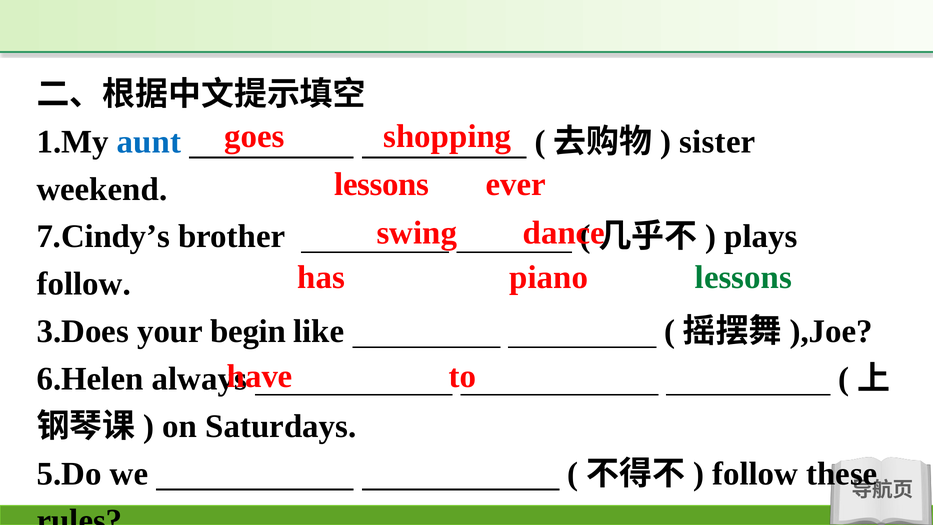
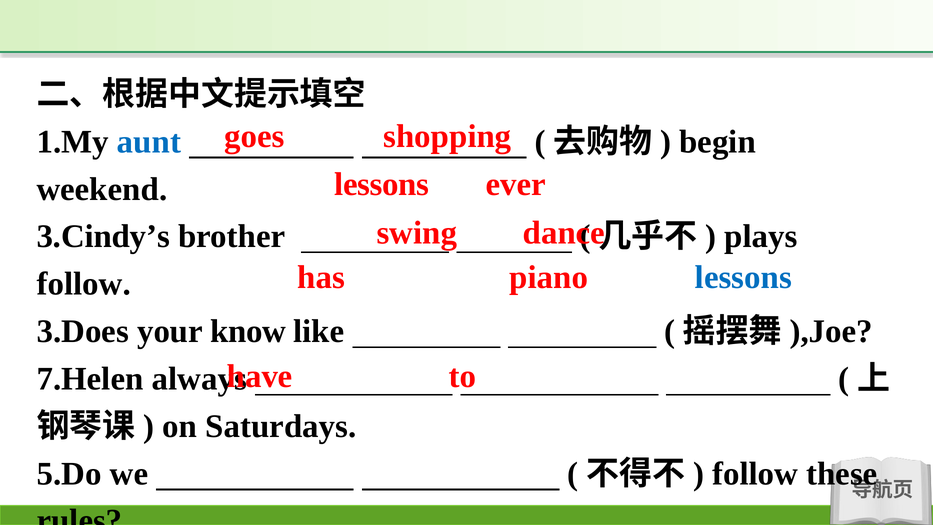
sister: sister -> begin
7.Cindy’s: 7.Cindy’s -> 3.Cindy’s
lessons at (743, 277) colour: green -> blue
begin: begin -> know
6.Helen: 6.Helen -> 7.Helen
